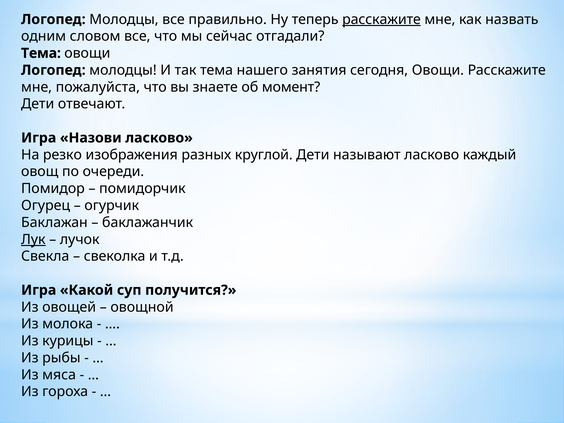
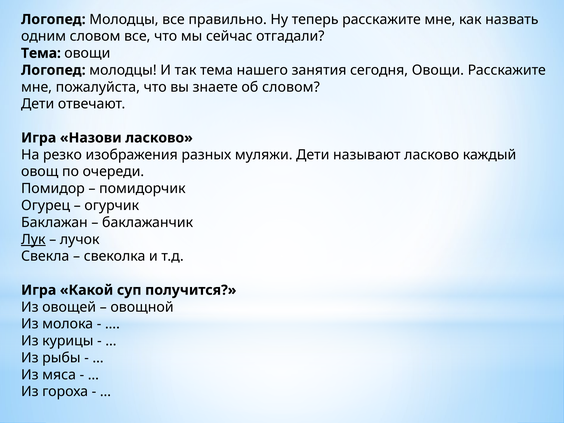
расскажите at (382, 19) underline: present -> none
об момент: момент -> словом
круглой: круглой -> муляжи
